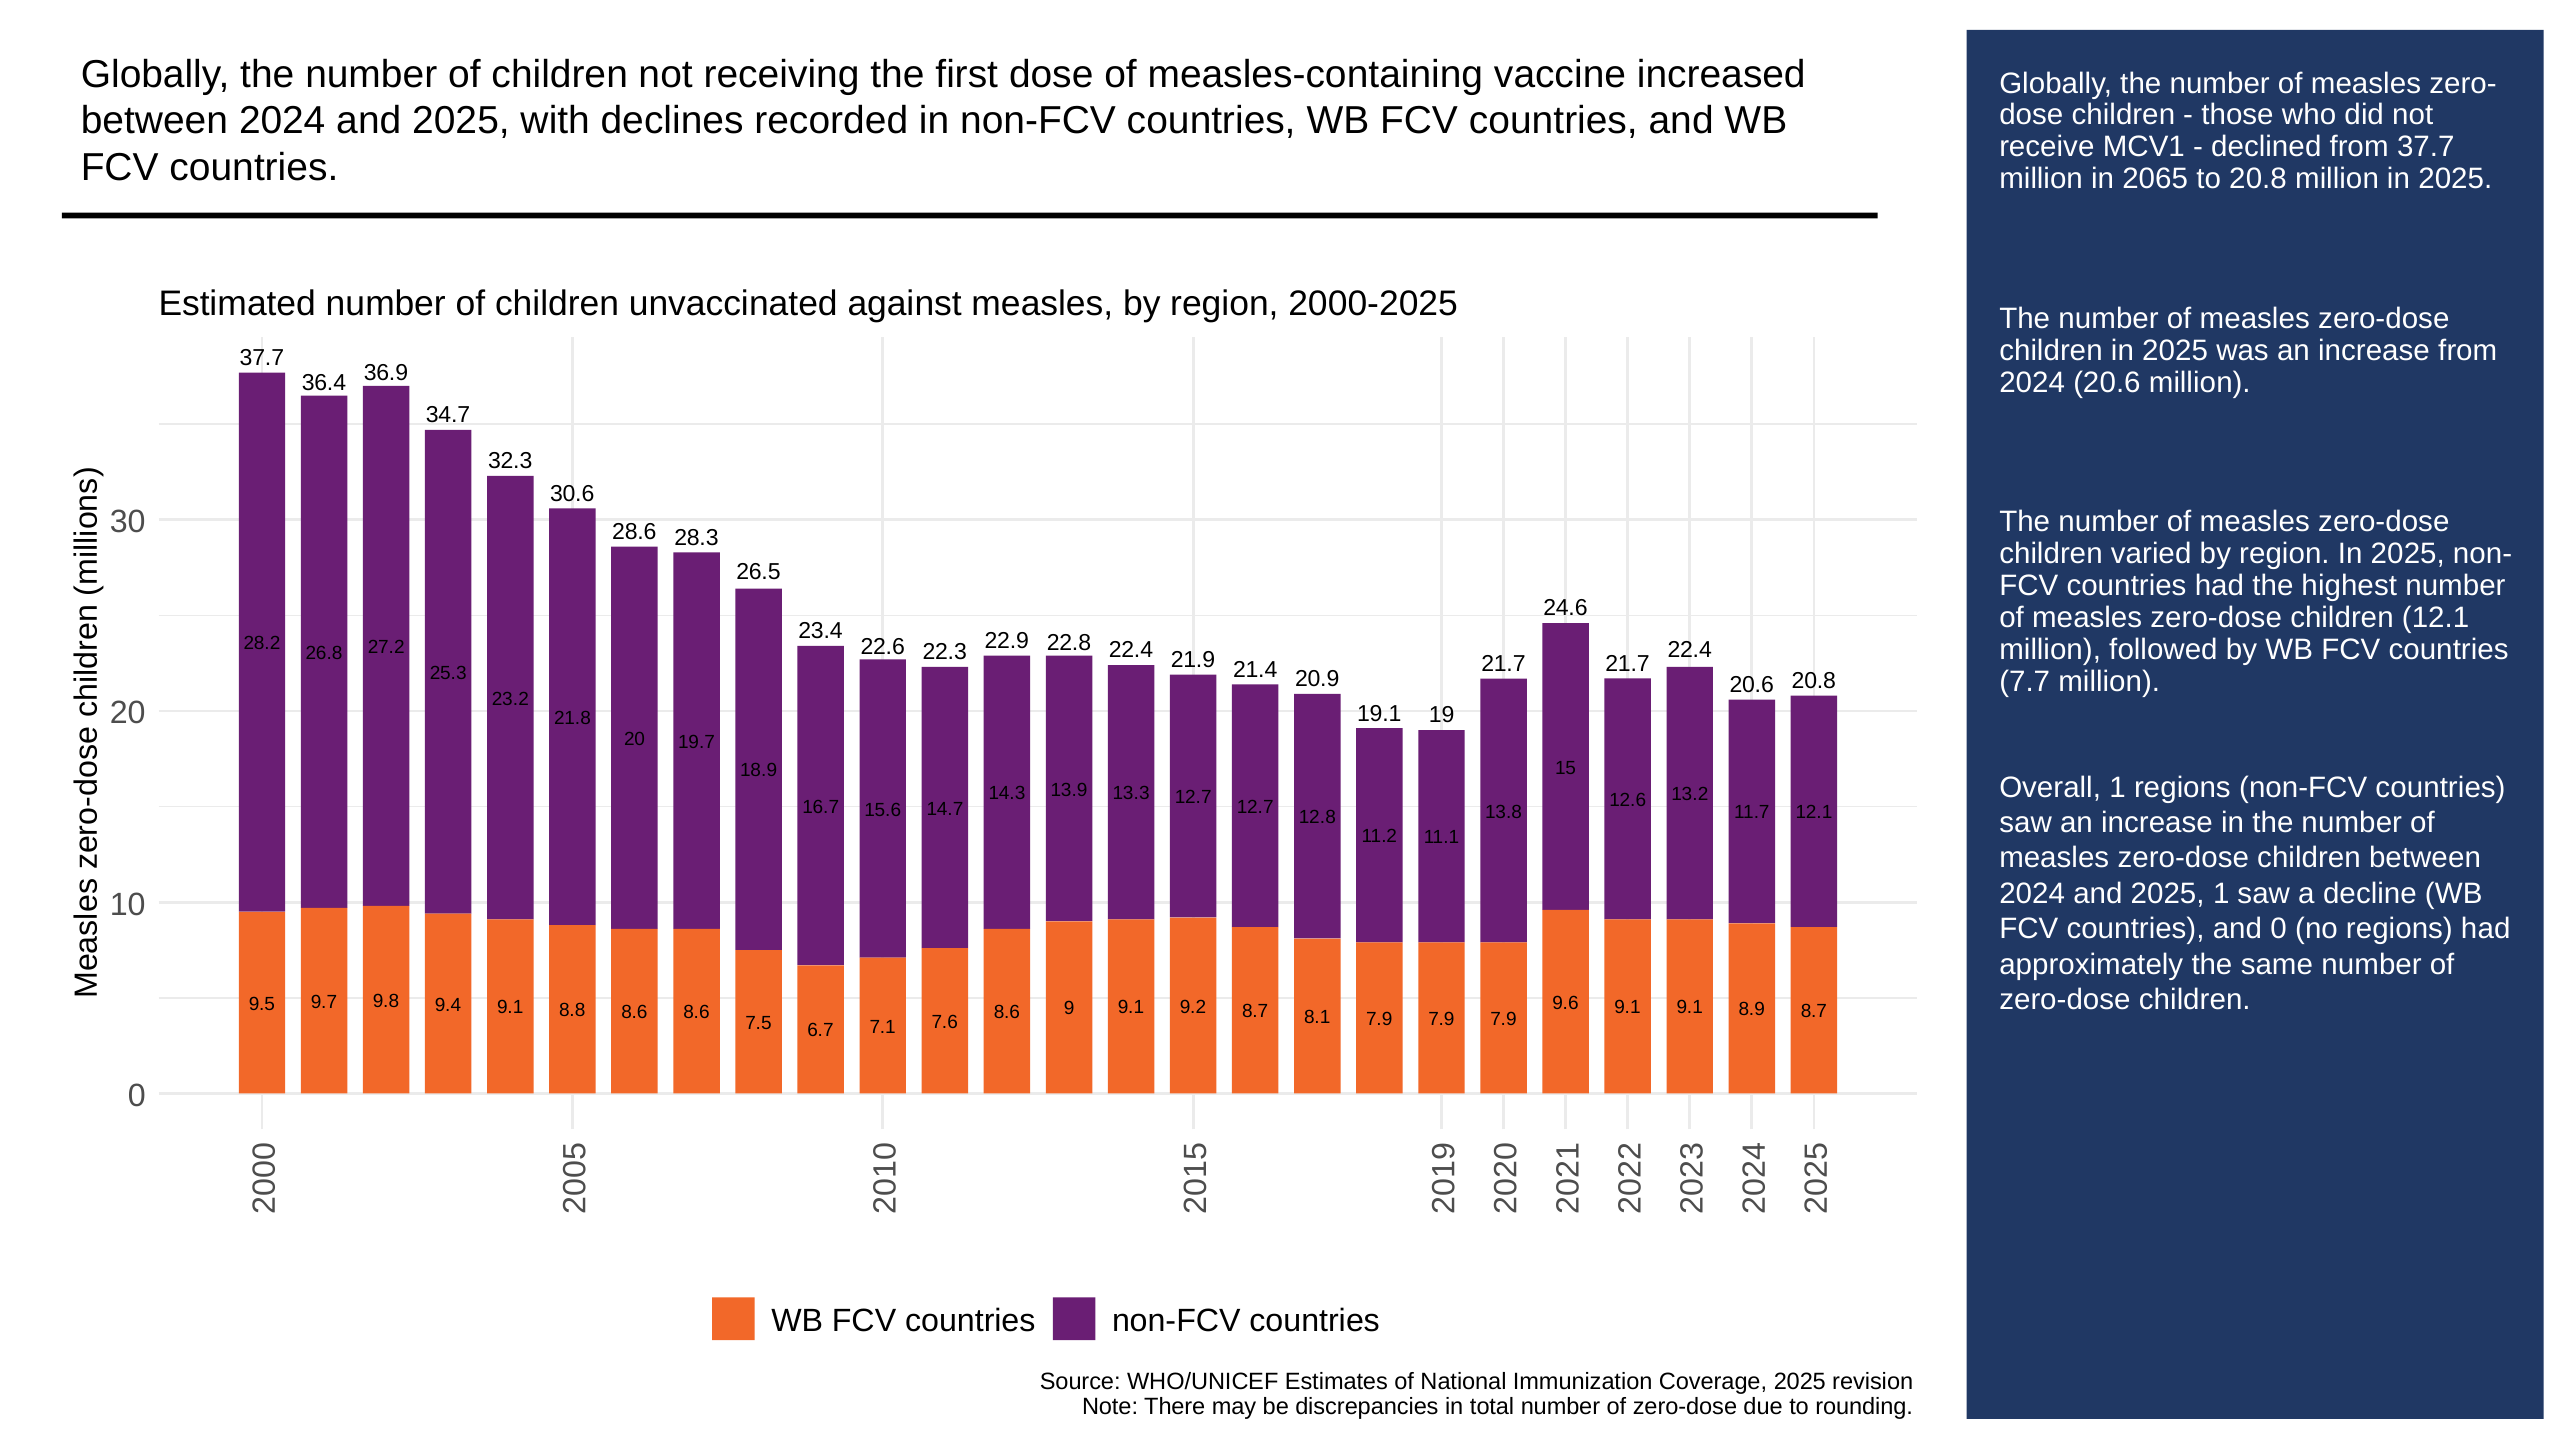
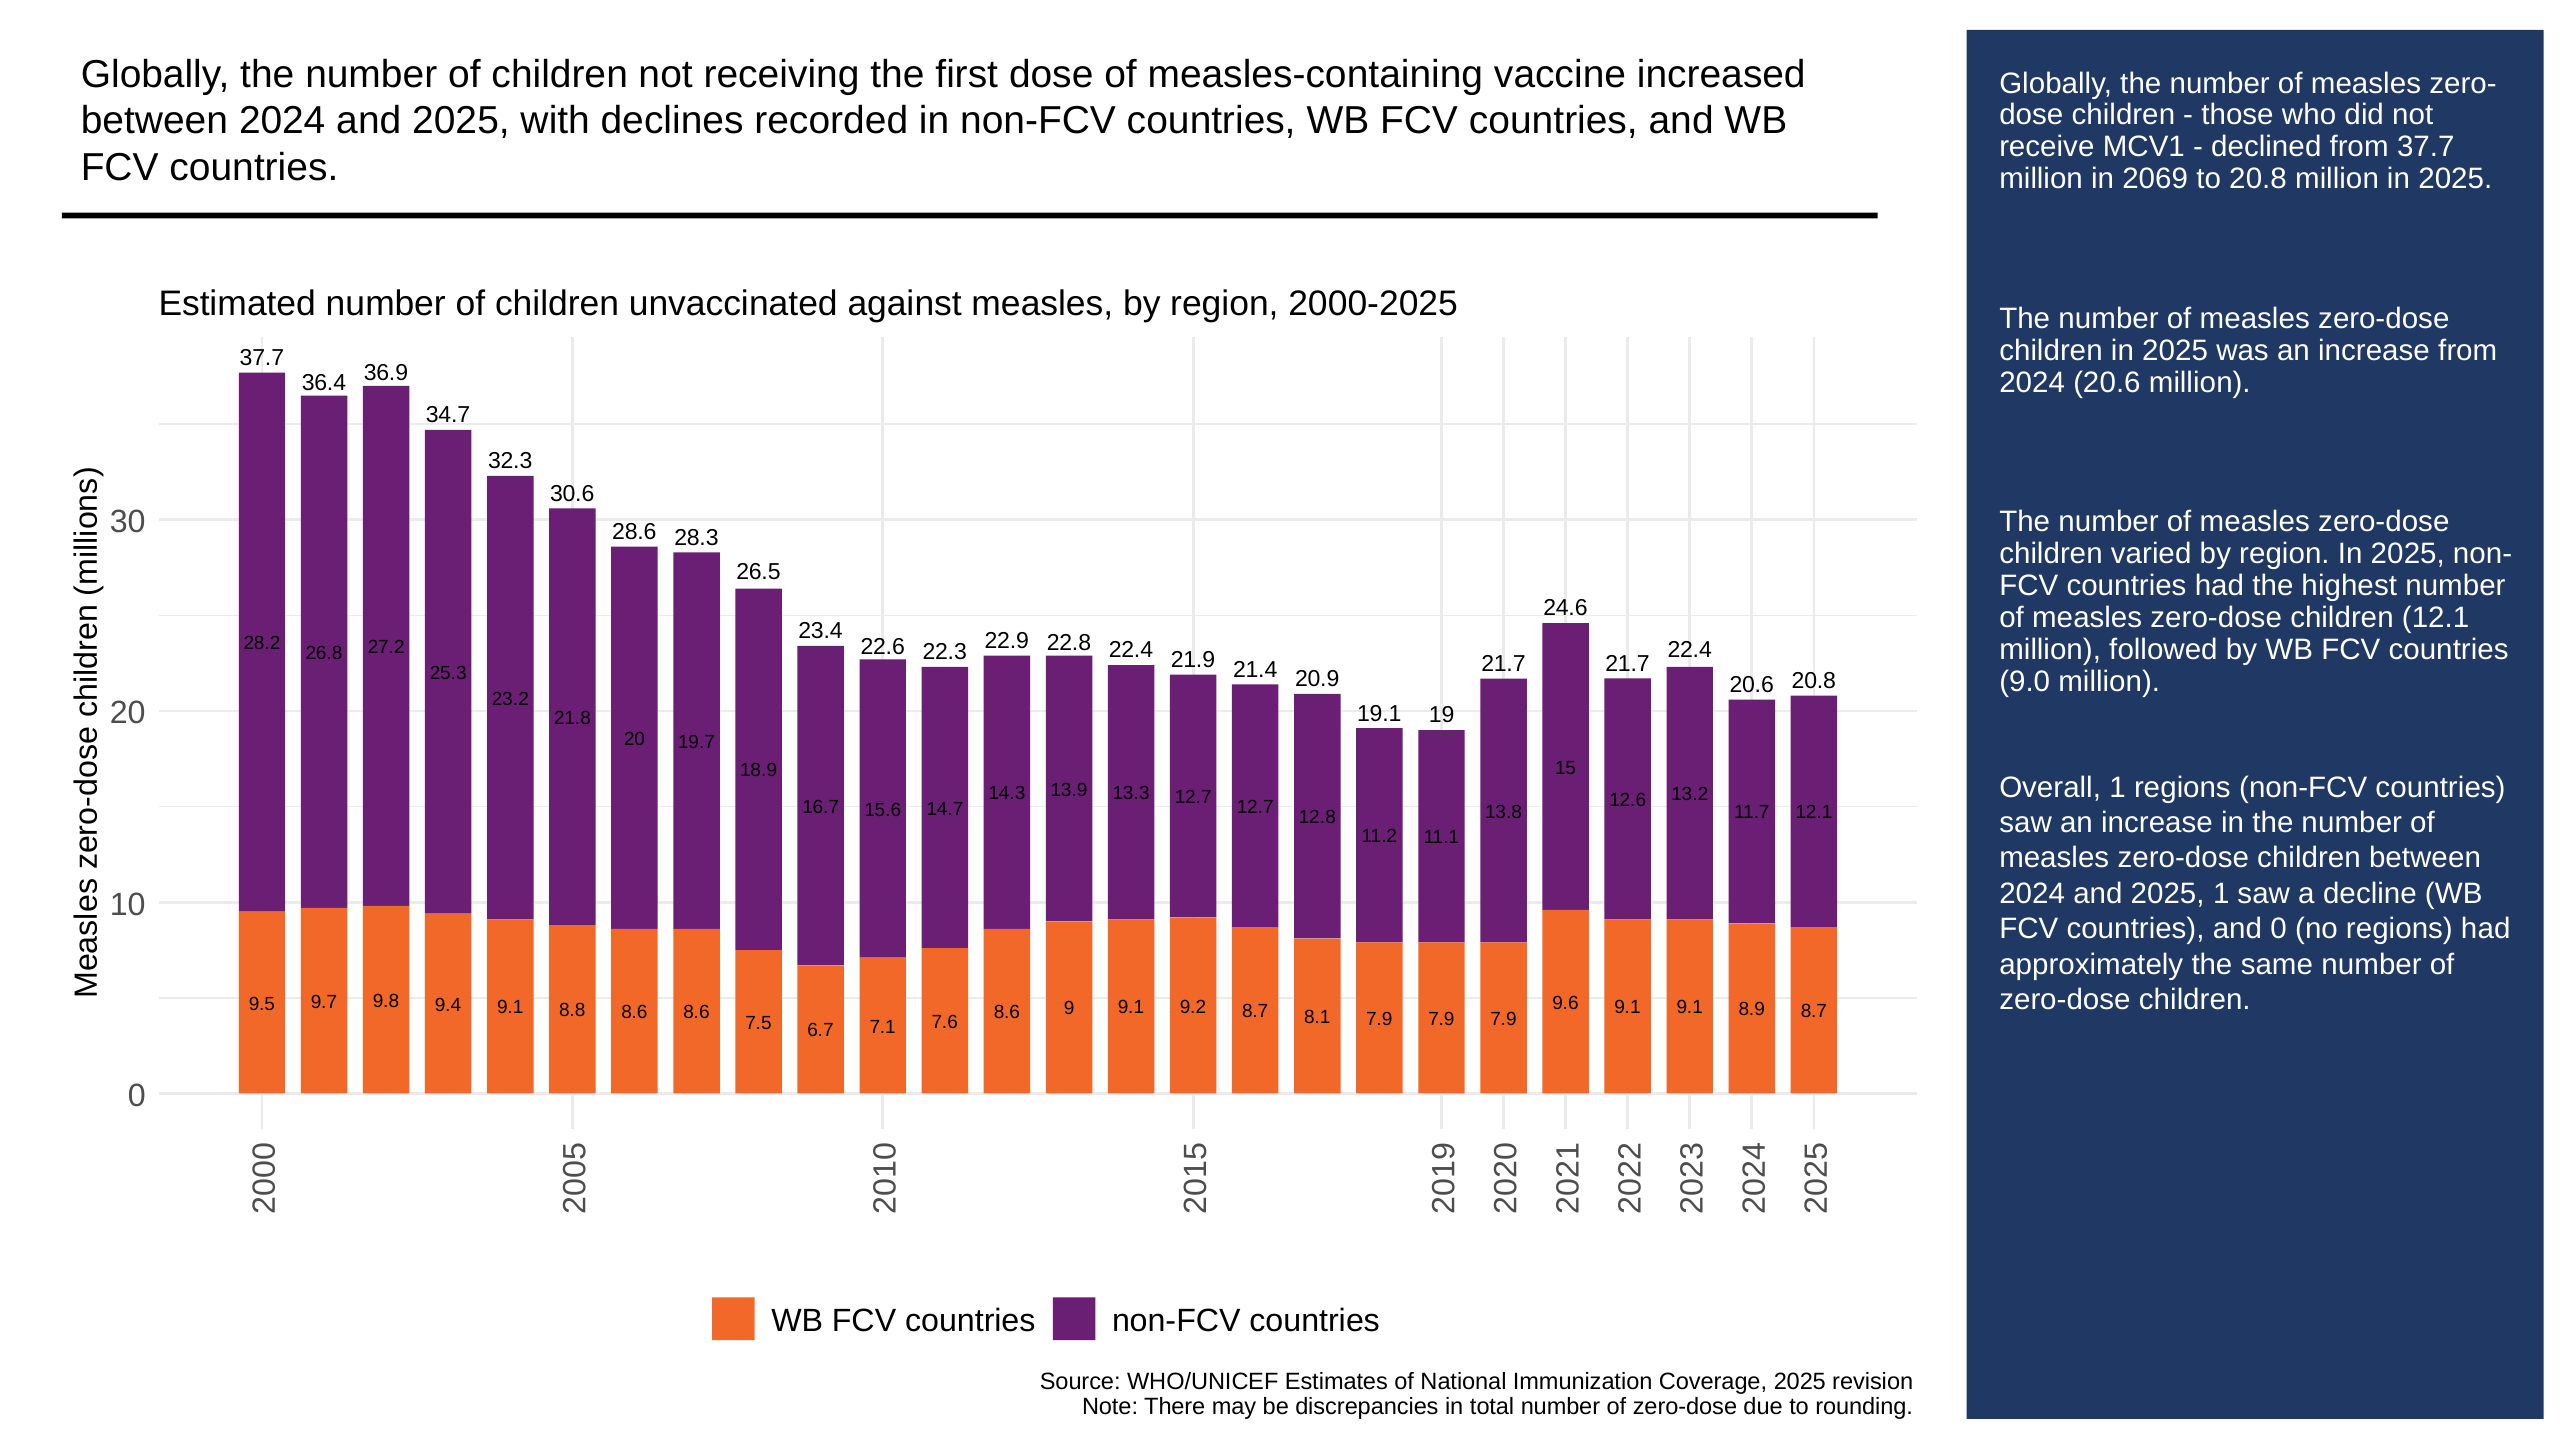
2065: 2065 -> 2069
7.7: 7.7 -> 9.0
